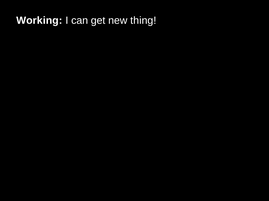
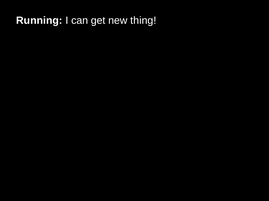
Working: Working -> Running
